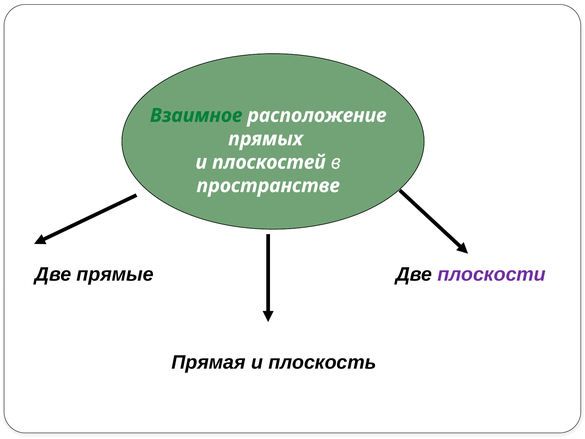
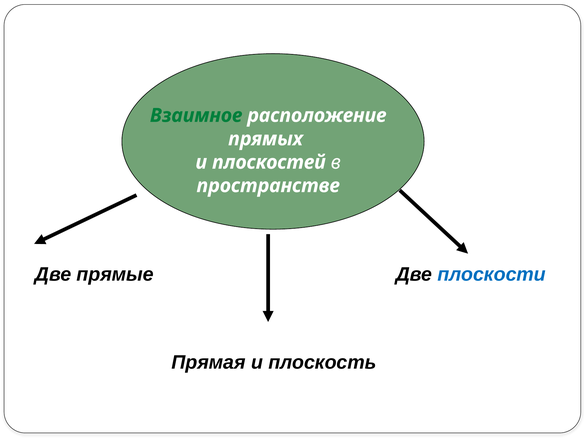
плоскости colour: purple -> blue
